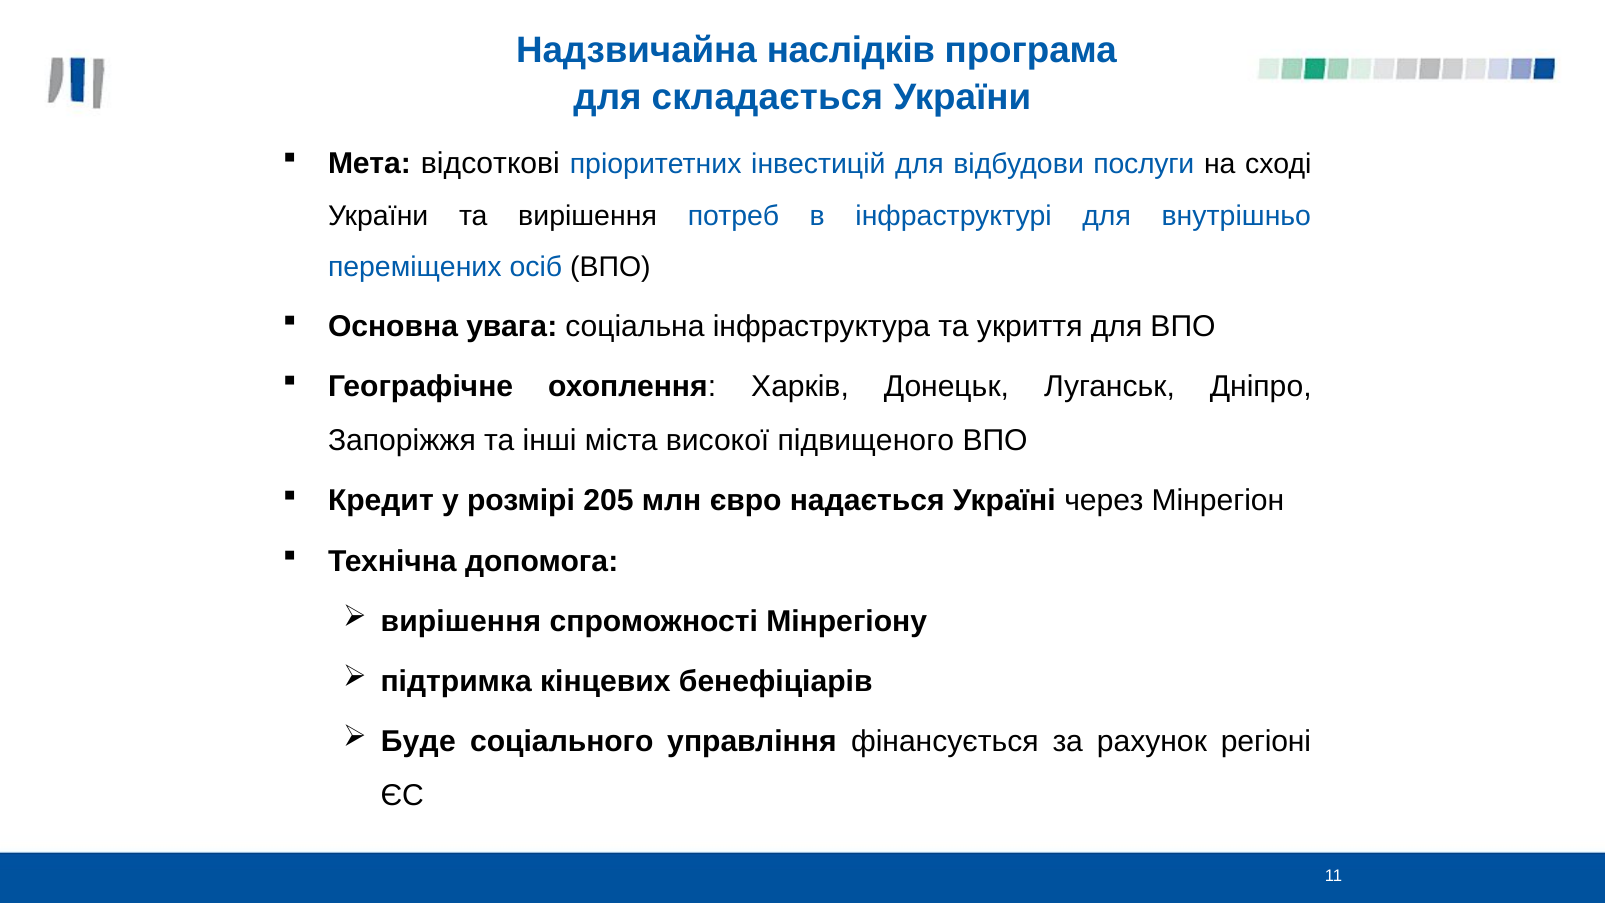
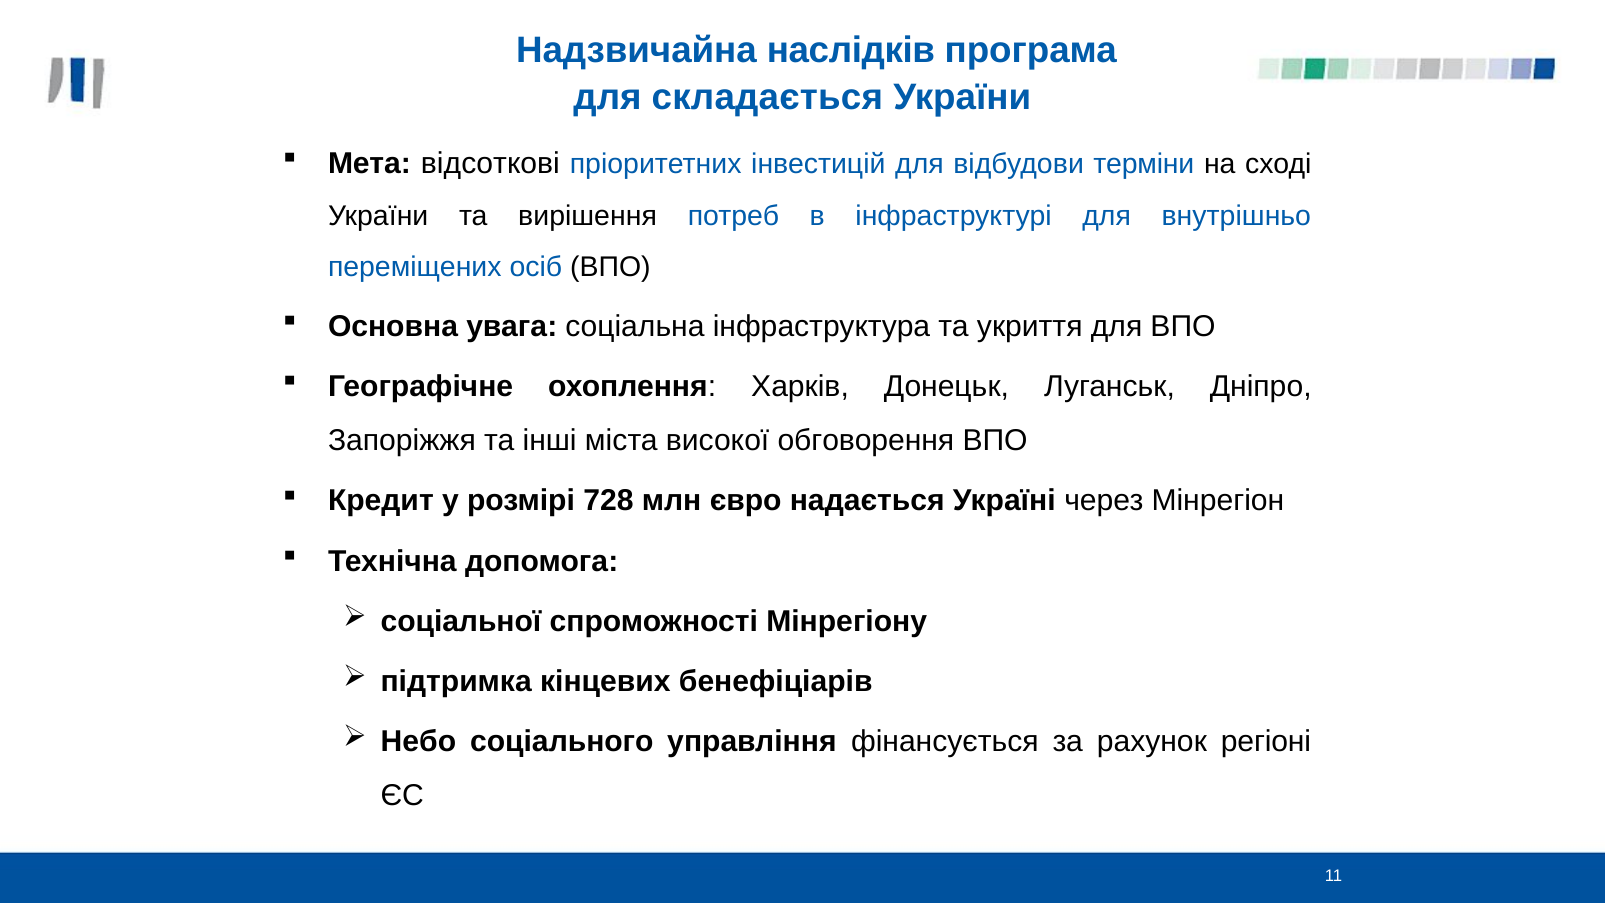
послуги: послуги -> терміни
підвищеного: підвищеного -> обговорення
205: 205 -> 728
вирішення at (461, 621): вирішення -> соціальної
Буде: Буде -> Небо
